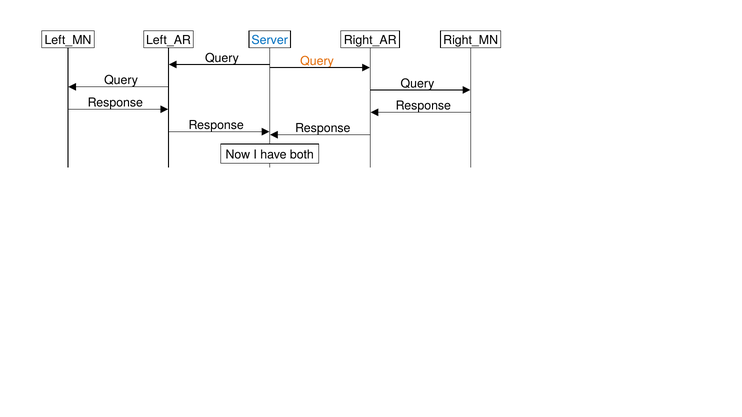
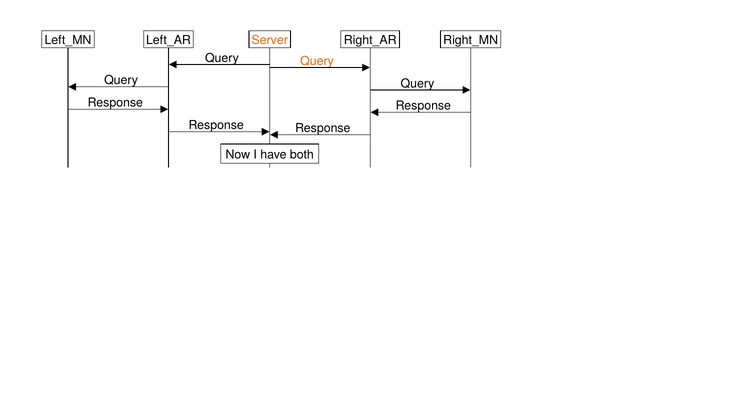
Server colour: blue -> orange
